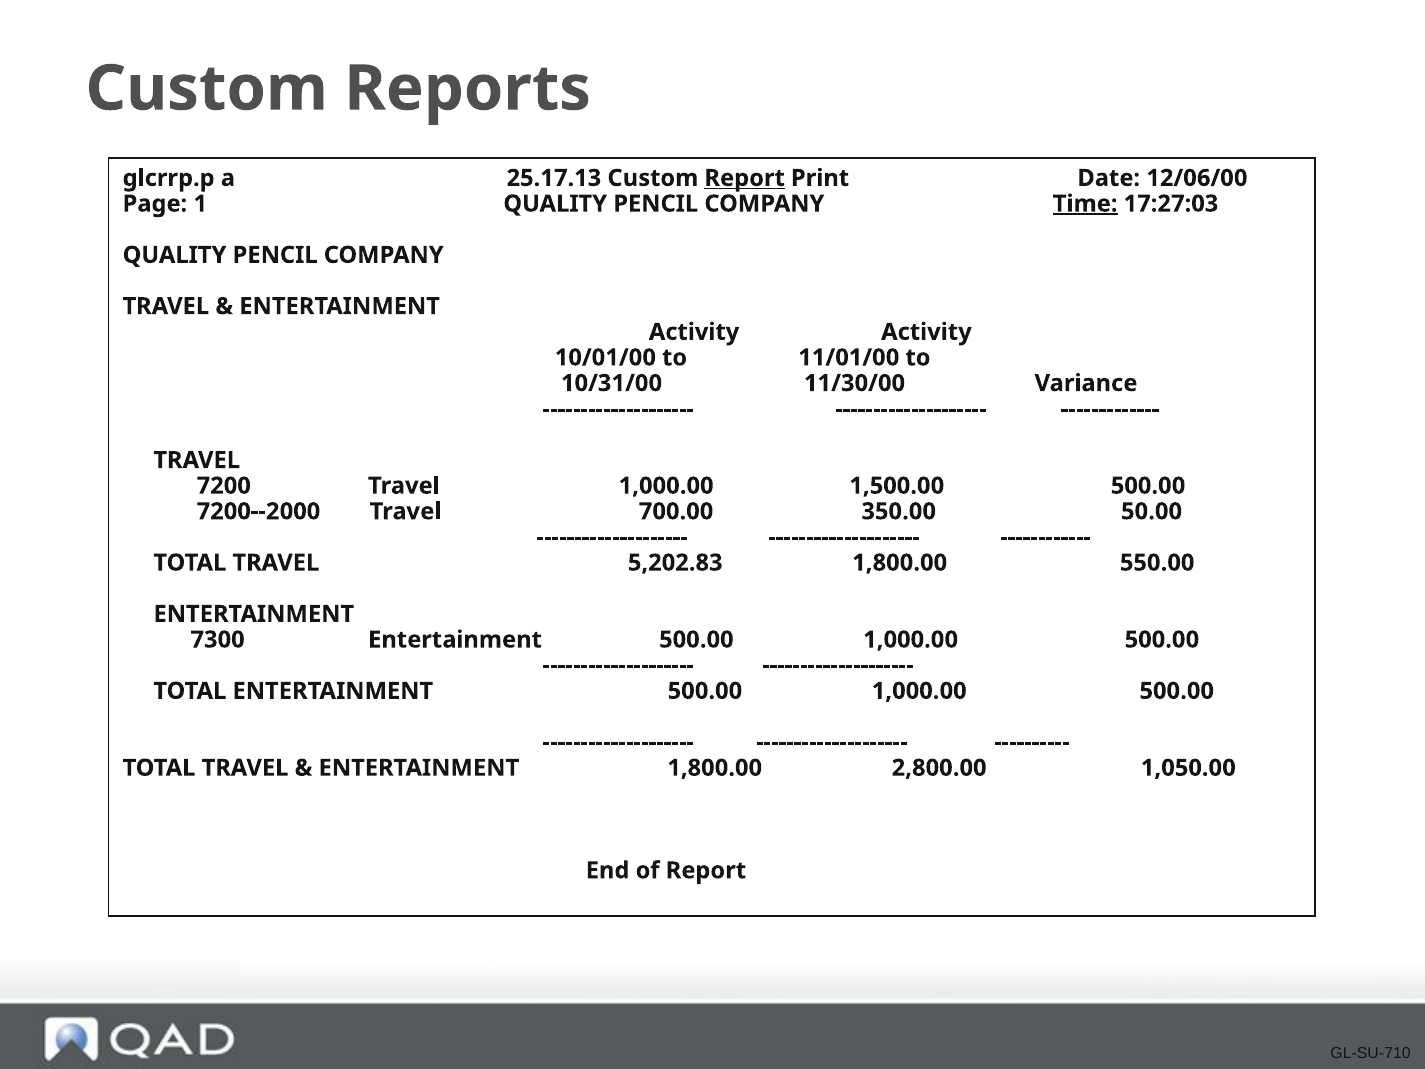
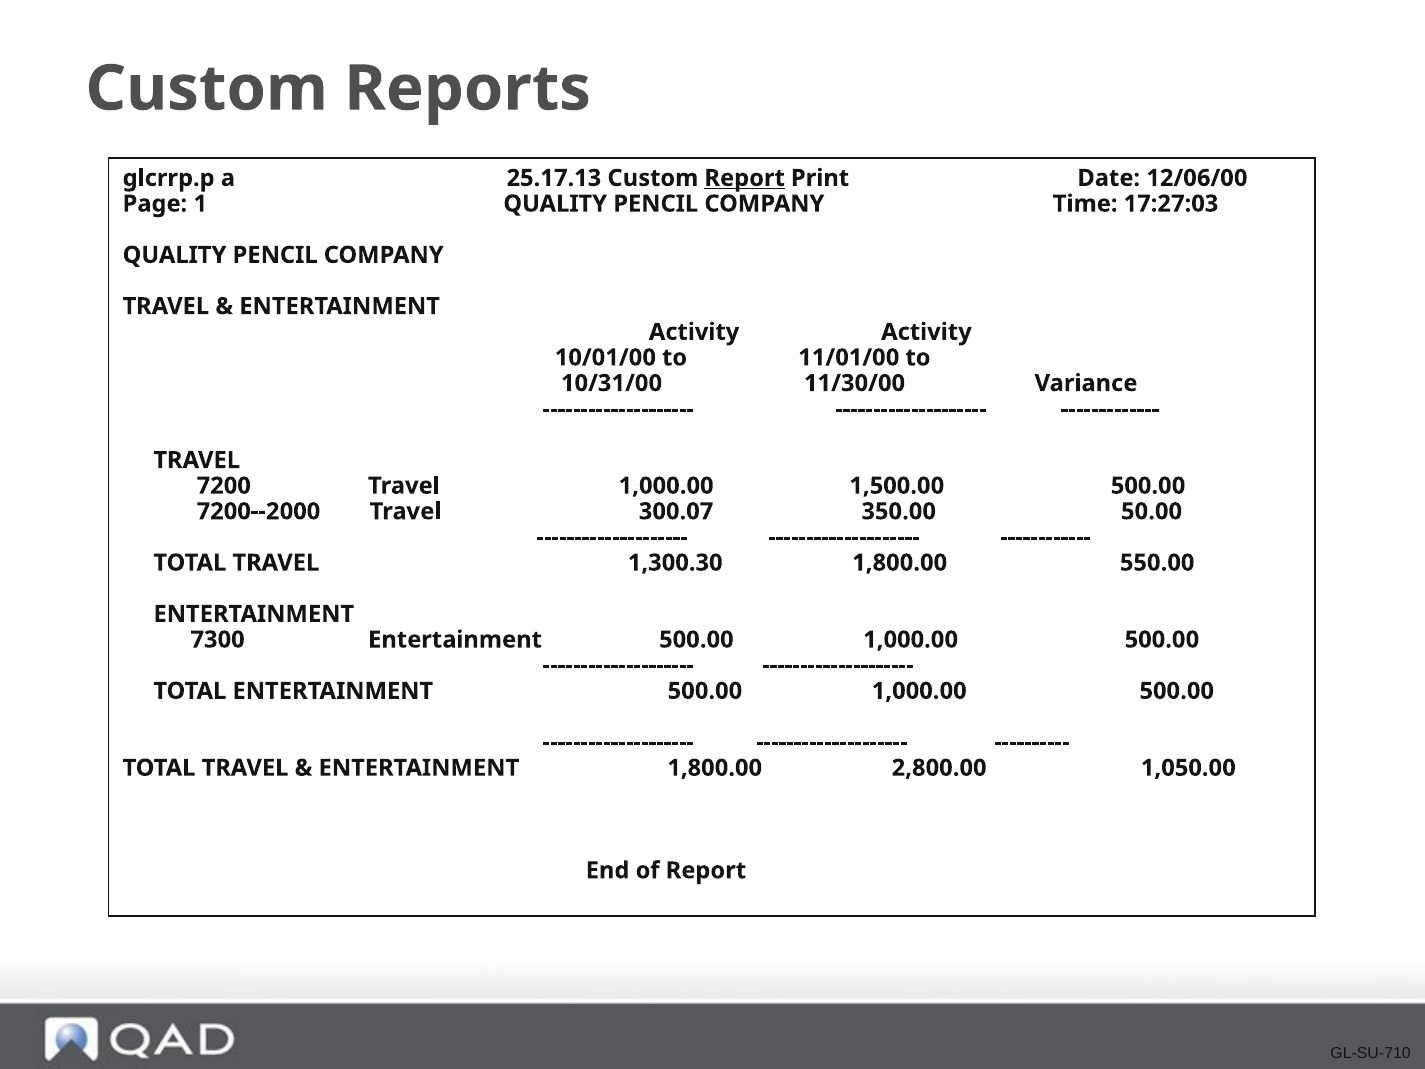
Time underline: present -> none
700.00: 700.00 -> 300.07
5,202.83: 5,202.83 -> 1,300.30
